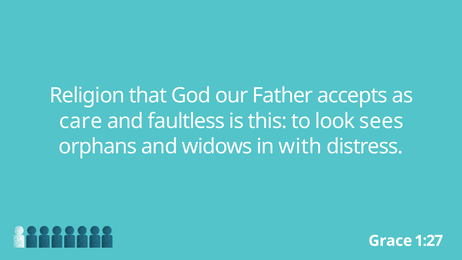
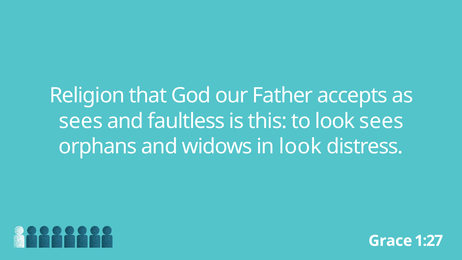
care at (81, 121): care -> sees
in with: with -> look
